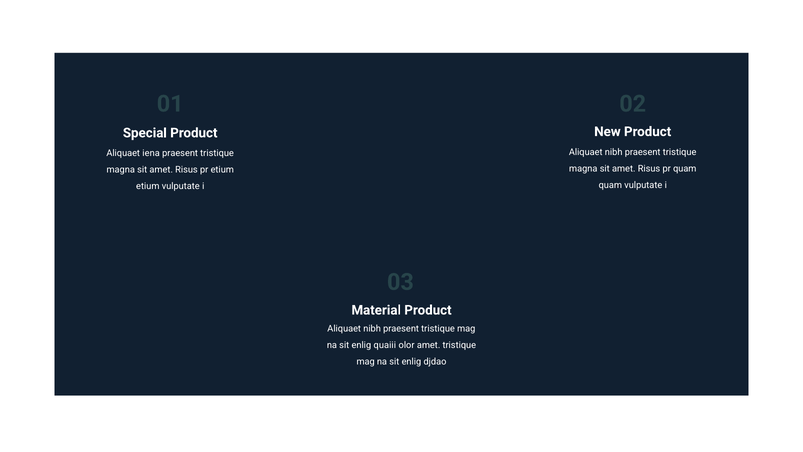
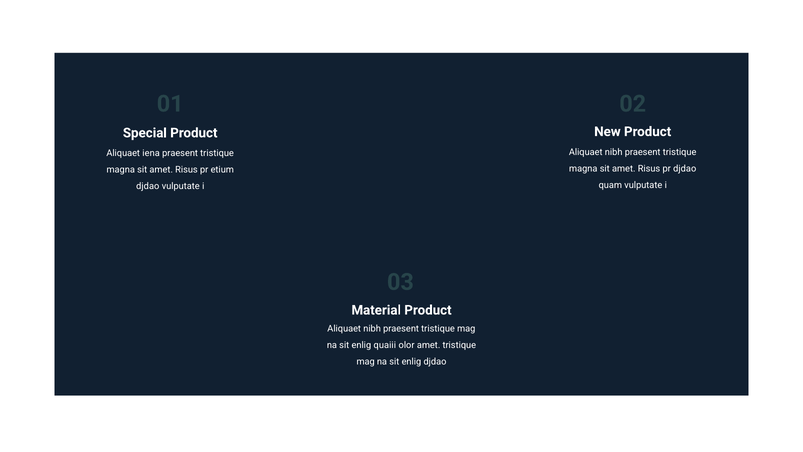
pr quam: quam -> djdao
etium at (148, 186): etium -> djdao
